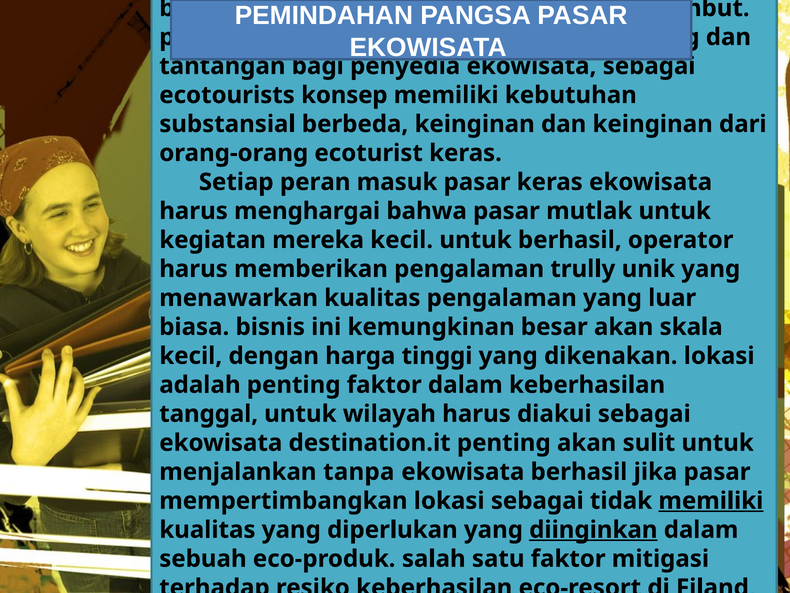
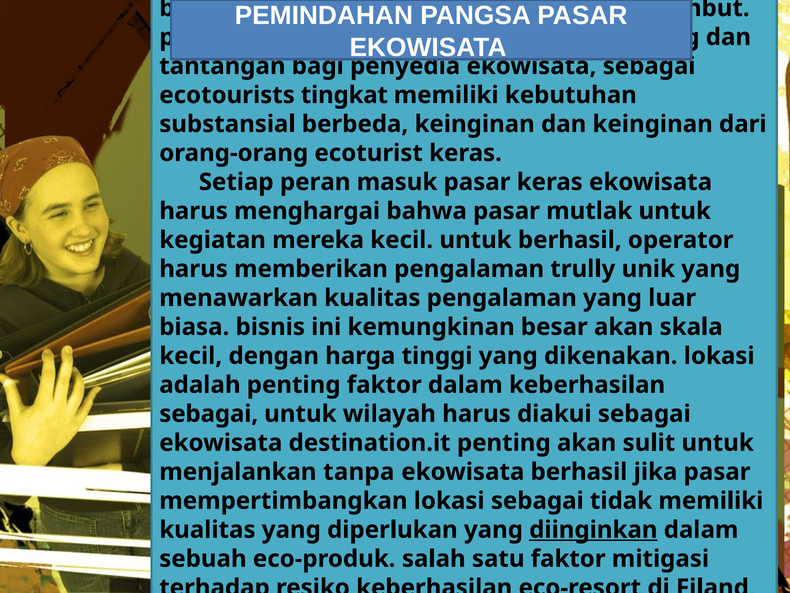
konsep: konsep -> tingkat
tanggal at (209, 414): tanggal -> sebagai
memiliki at (711, 500) underline: present -> none
